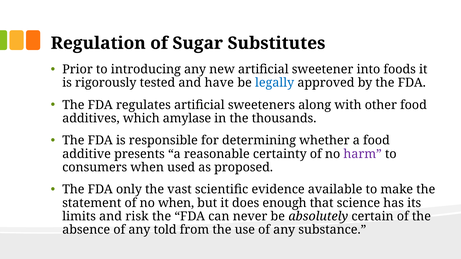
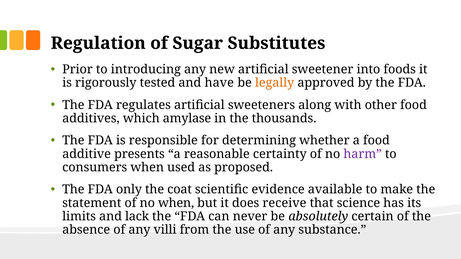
legally colour: blue -> orange
vast: vast -> coat
enough: enough -> receive
risk: risk -> lack
told: told -> villi
